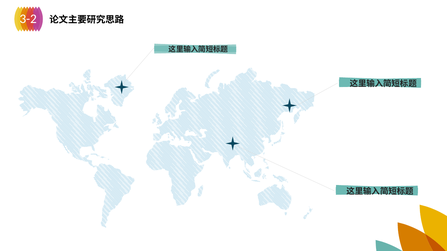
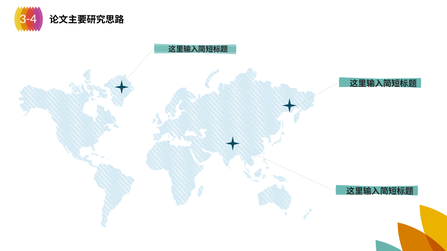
3-2: 3-2 -> 3-4
